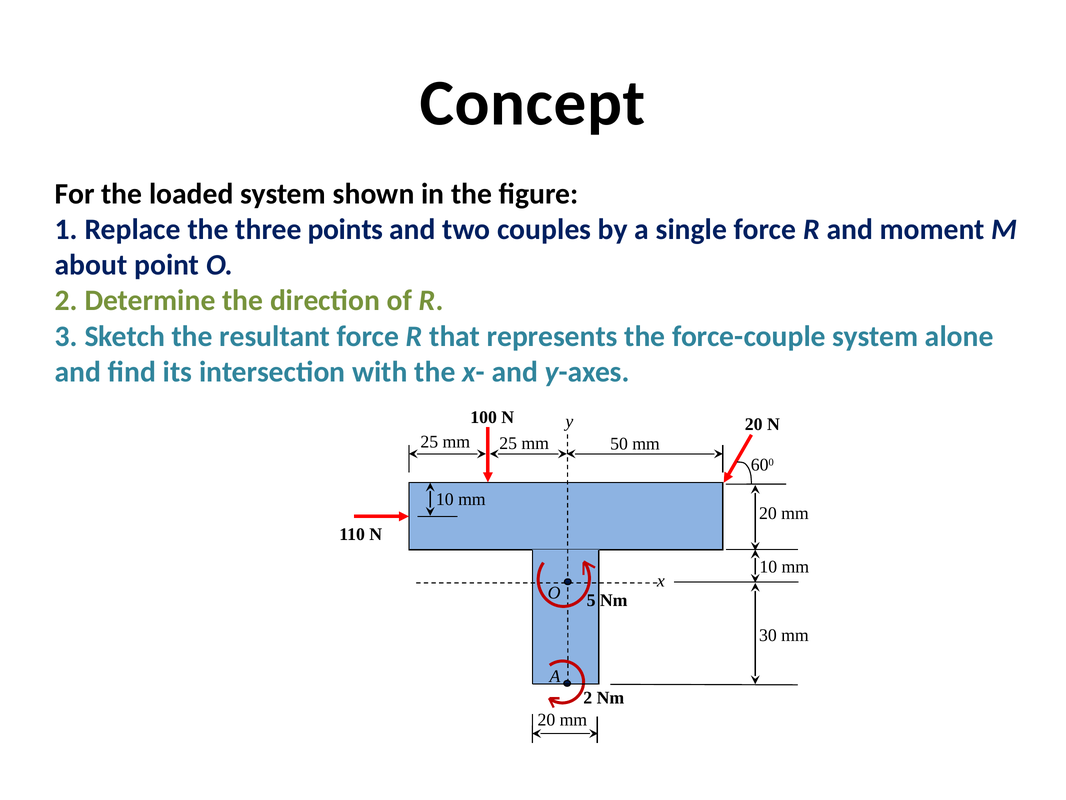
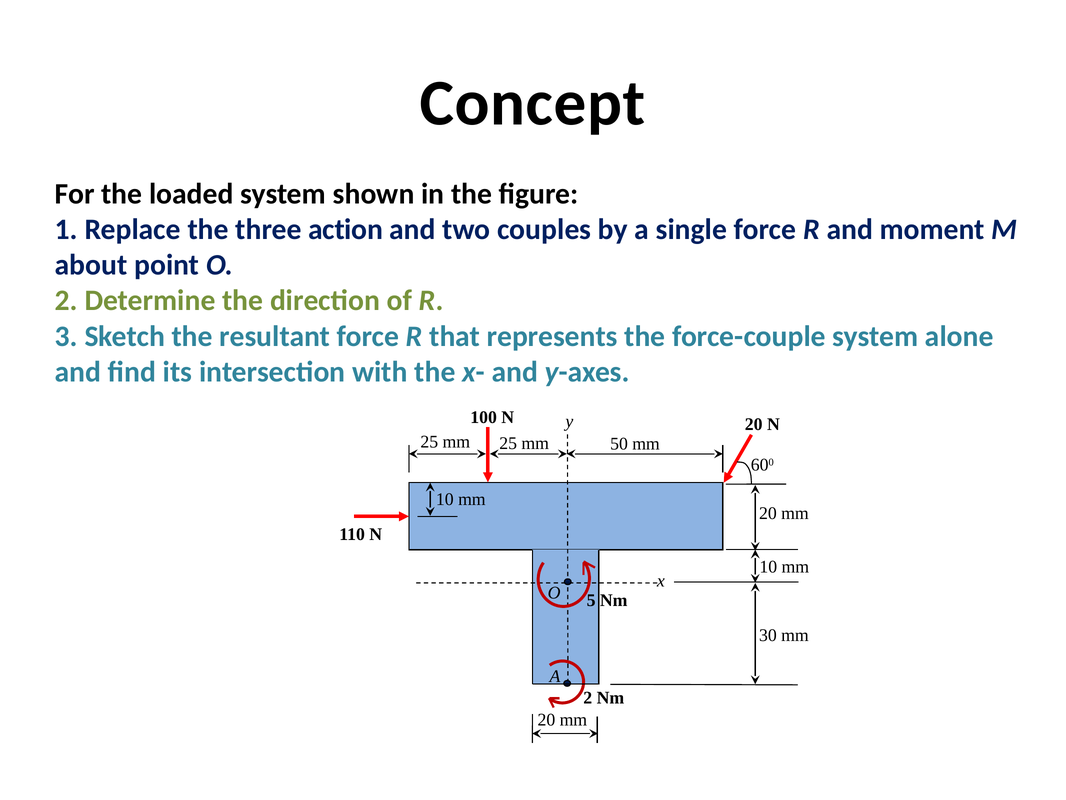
points: points -> action
